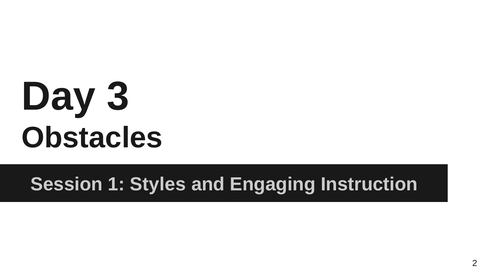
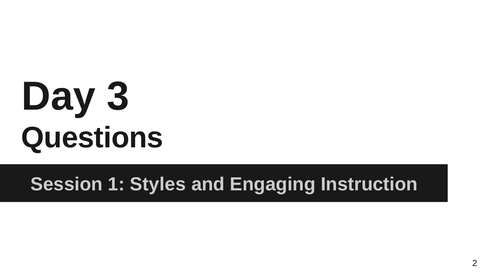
Obstacles: Obstacles -> Questions
